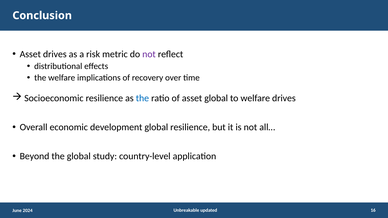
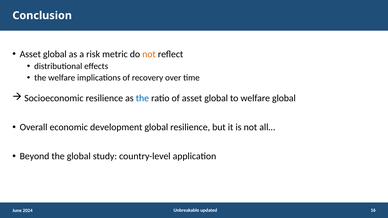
drives at (55, 54): drives -> global
not at (149, 54) colour: purple -> orange
welfare drives: drives -> global
